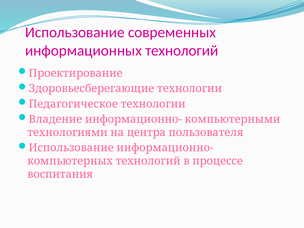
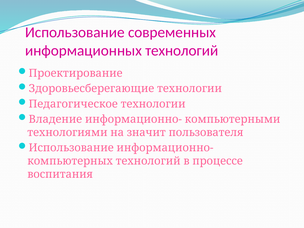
центра: центра -> значит
